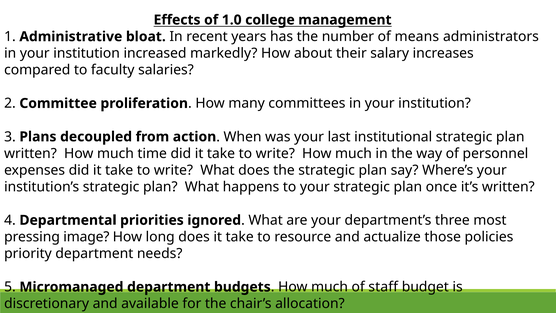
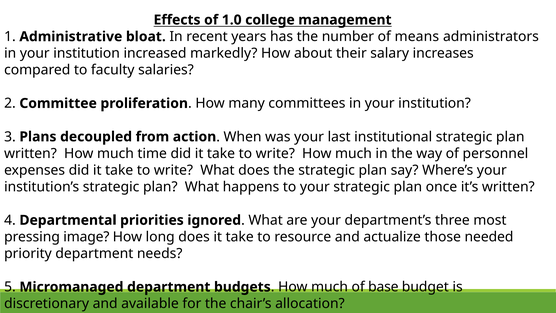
policies: policies -> needed
staff: staff -> base
